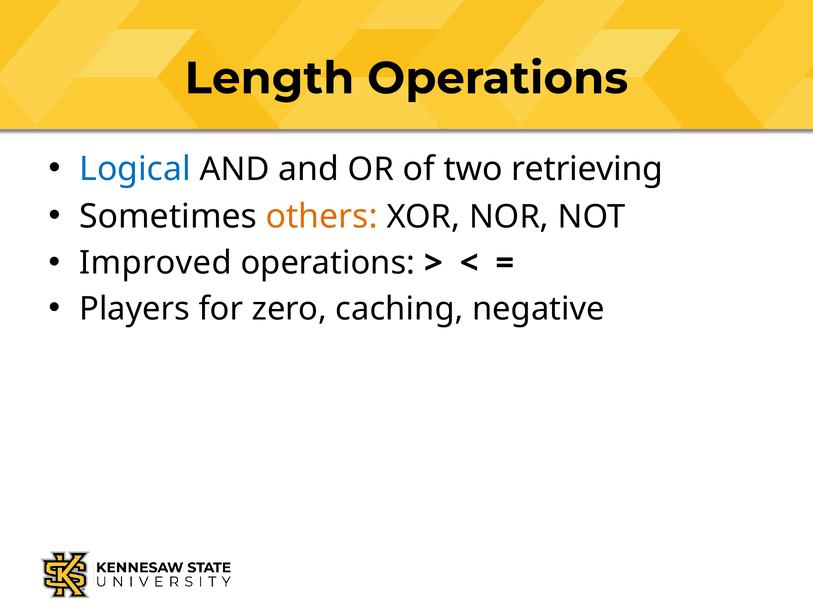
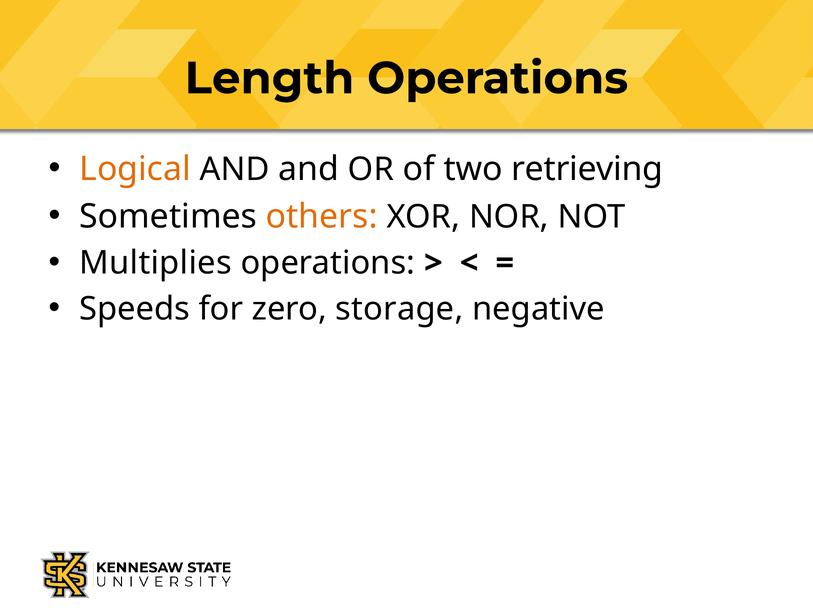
Logical colour: blue -> orange
Improved: Improved -> Multiplies
Players: Players -> Speeds
caching: caching -> storage
